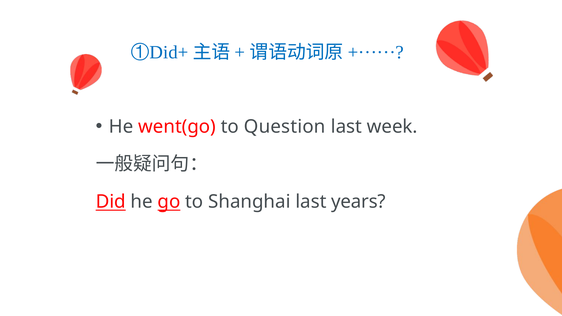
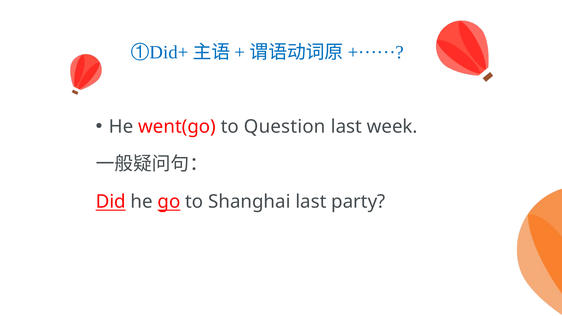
years: years -> party
